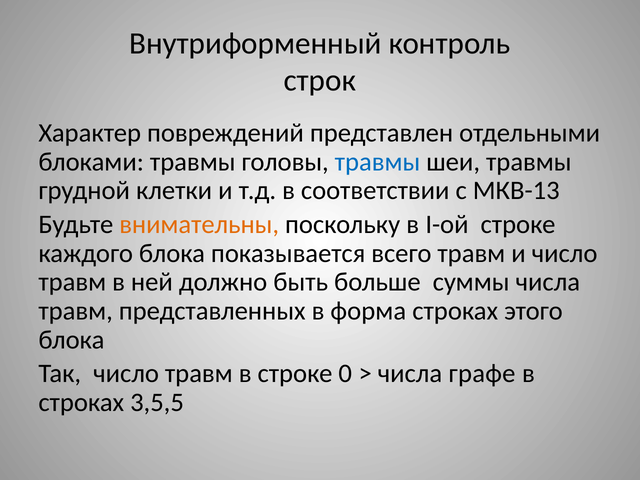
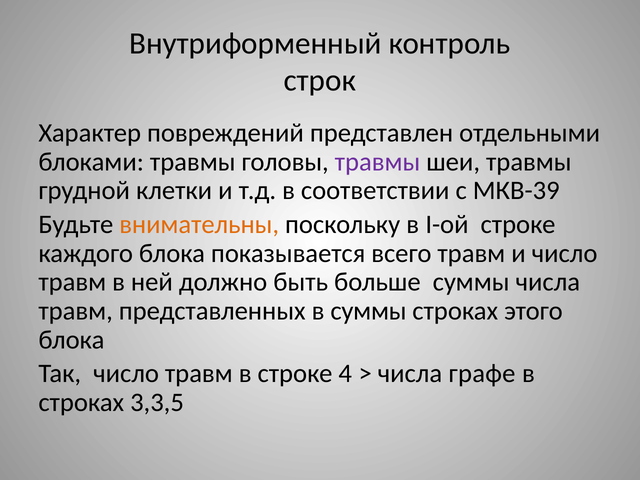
травмы at (378, 162) colour: blue -> purple
МКВ-13: МКВ-13 -> МКВ-39
в форма: форма -> суммы
0: 0 -> 4
3,5,5: 3,5,5 -> 3,3,5
